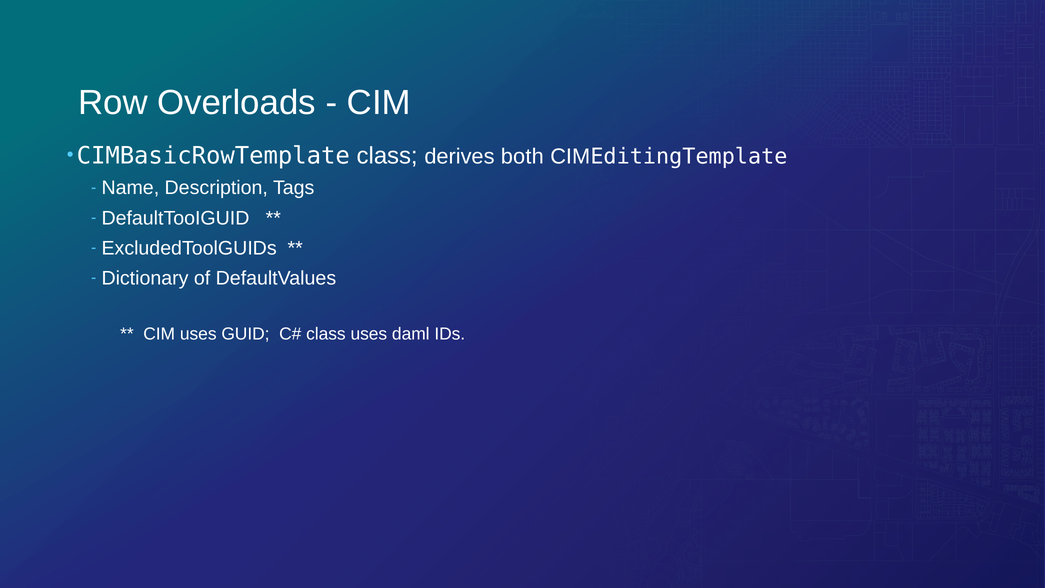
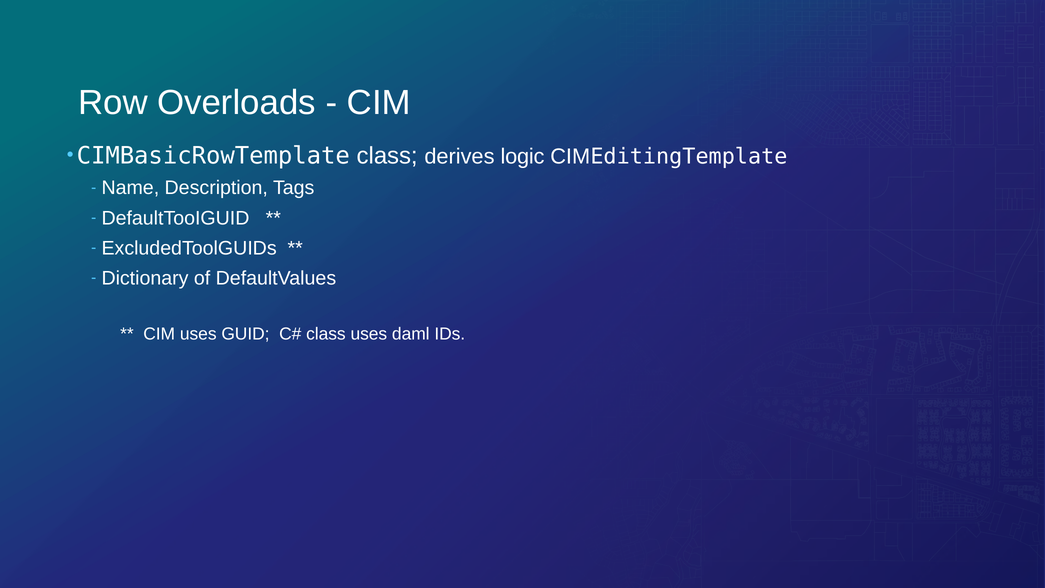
both: both -> logic
